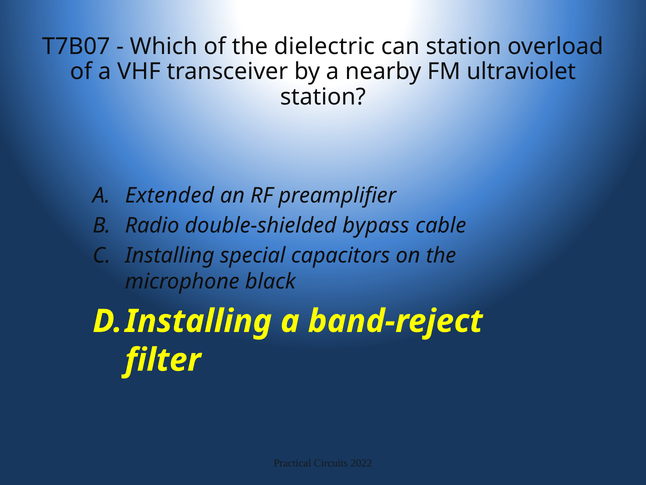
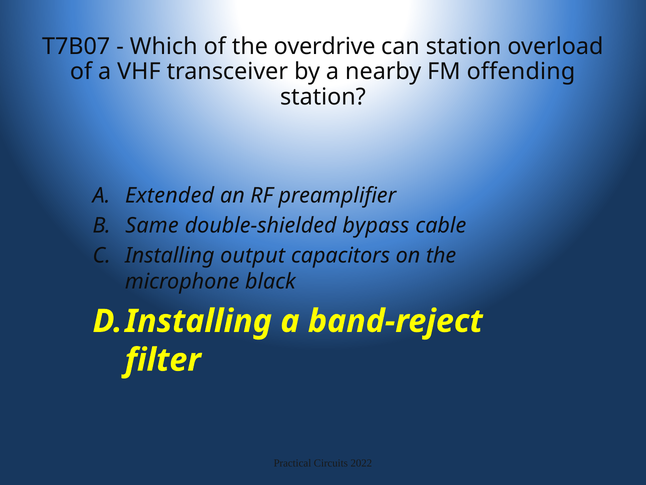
dielectric: dielectric -> overdrive
ultraviolet: ultraviolet -> offending
Radio: Radio -> Same
special: special -> output
